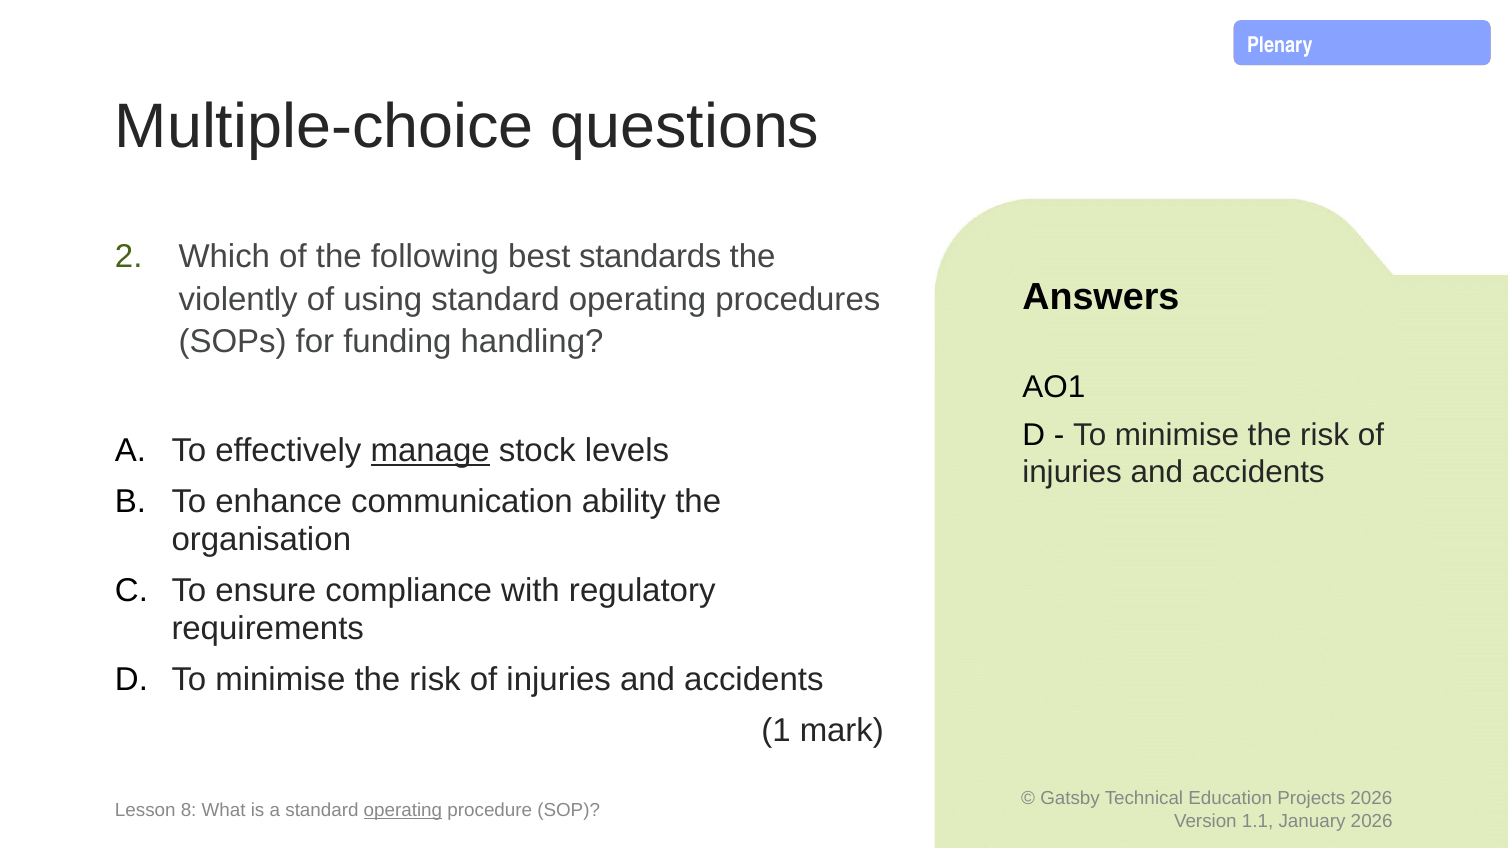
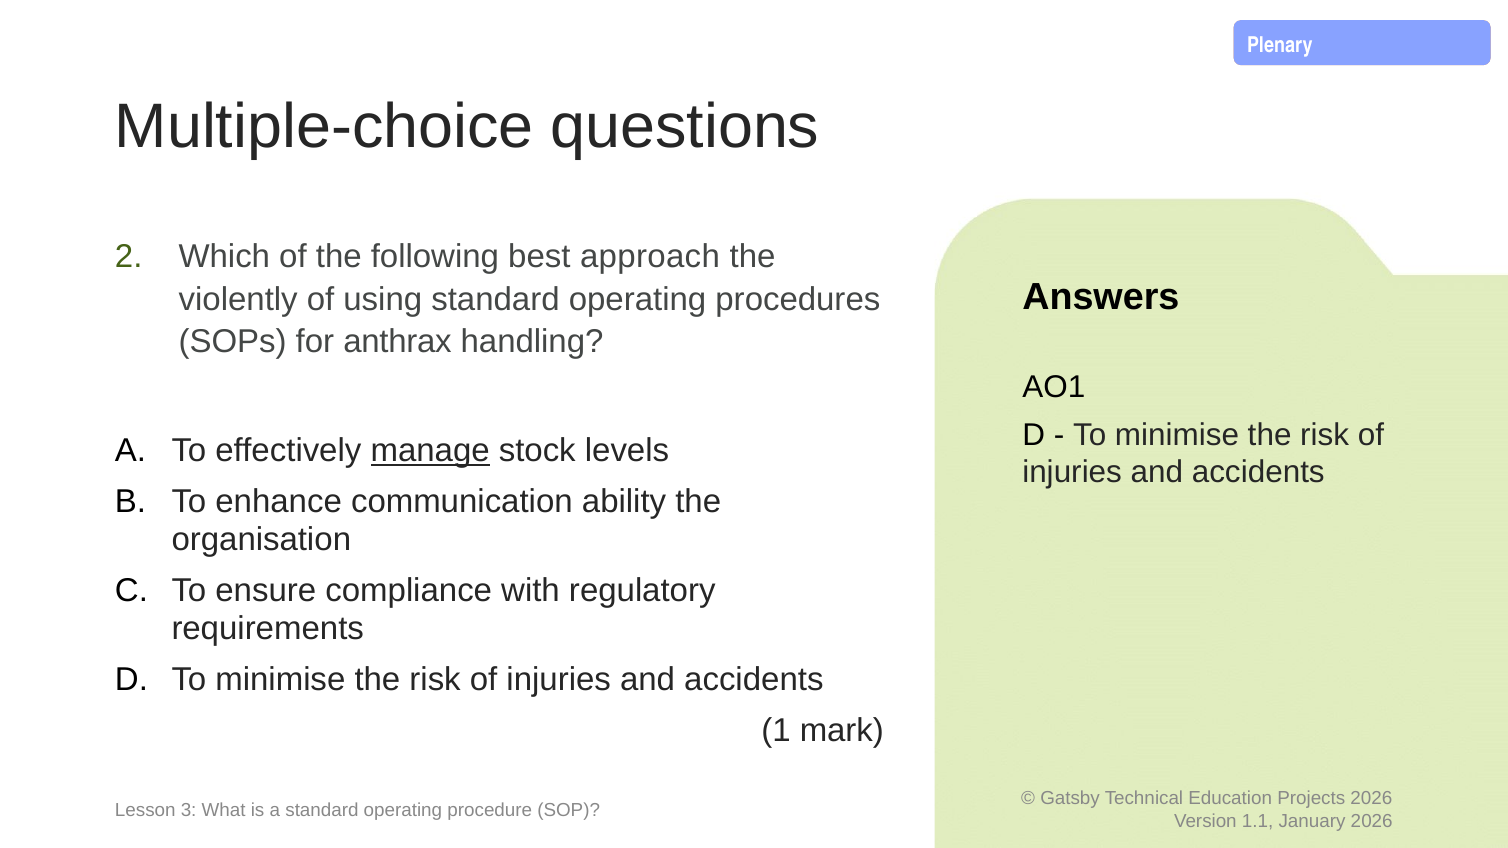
standards: standards -> approach
funding: funding -> anthrax
8: 8 -> 3
operating at (403, 811) underline: present -> none
